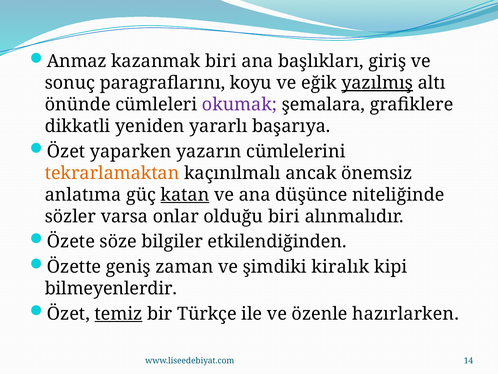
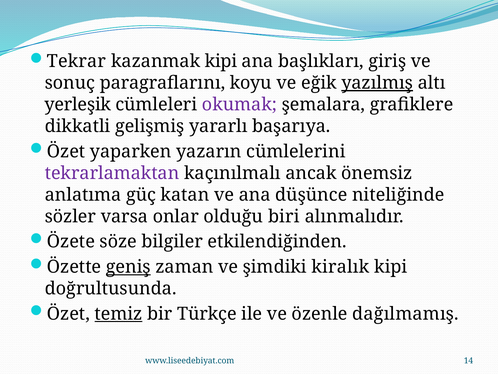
Anmaz: Anmaz -> Tekrar
kazanmak biri: biri -> kipi
önünde: önünde -> yerleşik
yeniden: yeniden -> gelişmiş
tekrarlamaktan colour: orange -> purple
katan underline: present -> none
geniş underline: none -> present
bilmeyenlerdir: bilmeyenlerdir -> doğrultusunda
hazırlarken: hazırlarken -> dağılmamış
